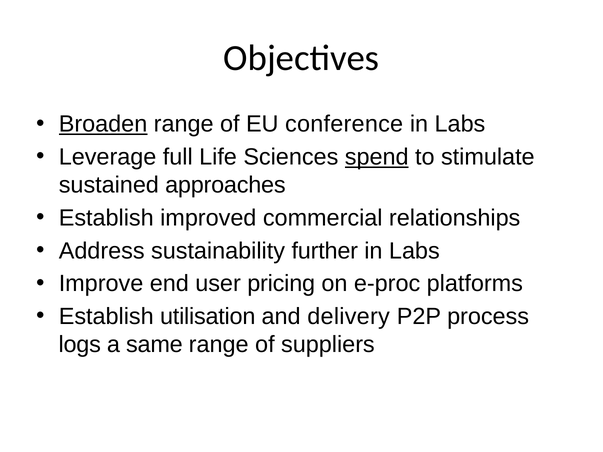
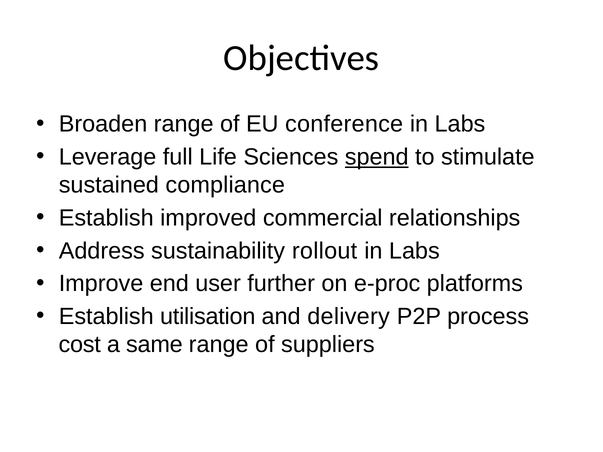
Broaden underline: present -> none
approaches: approaches -> compliance
further: further -> rollout
pricing: pricing -> further
logs: logs -> cost
